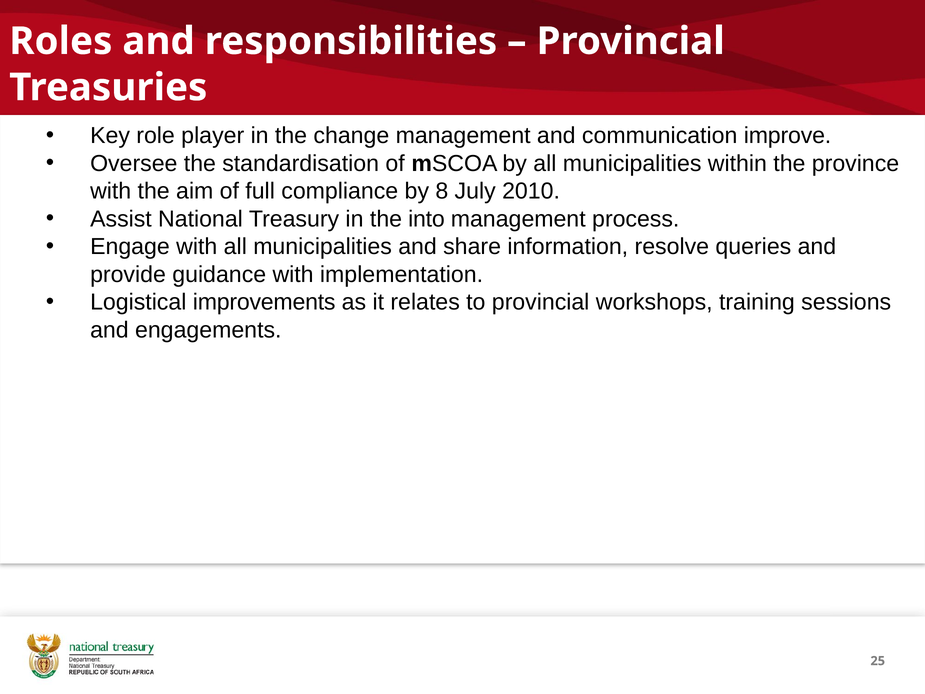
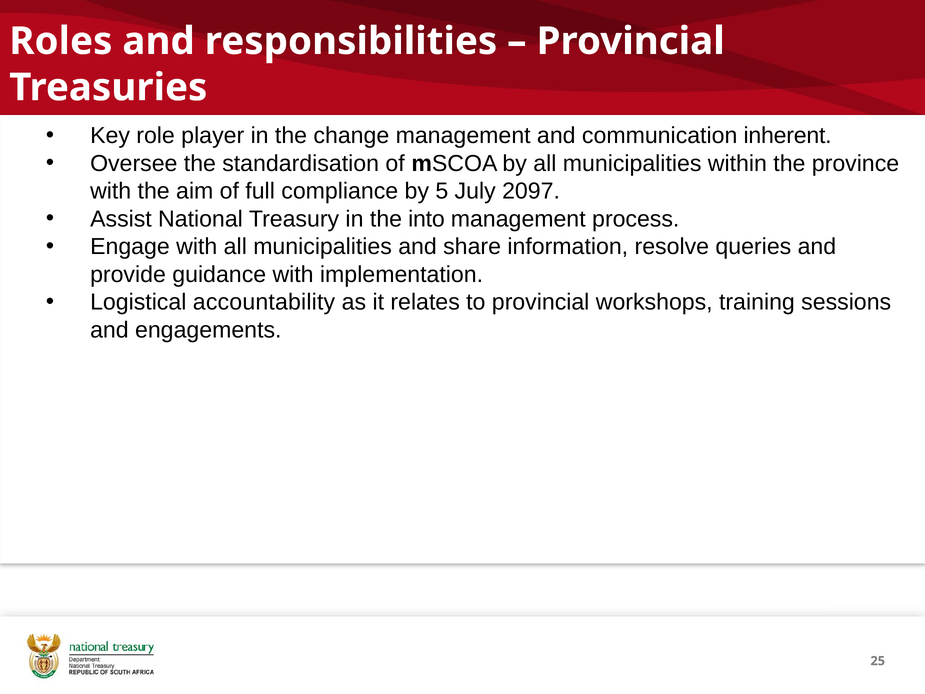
improve: improve -> inherent
8: 8 -> 5
2010: 2010 -> 2097
improvements: improvements -> accountability
